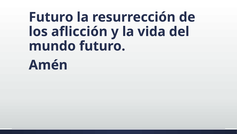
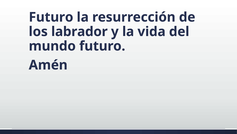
aflicción: aflicción -> labrador
